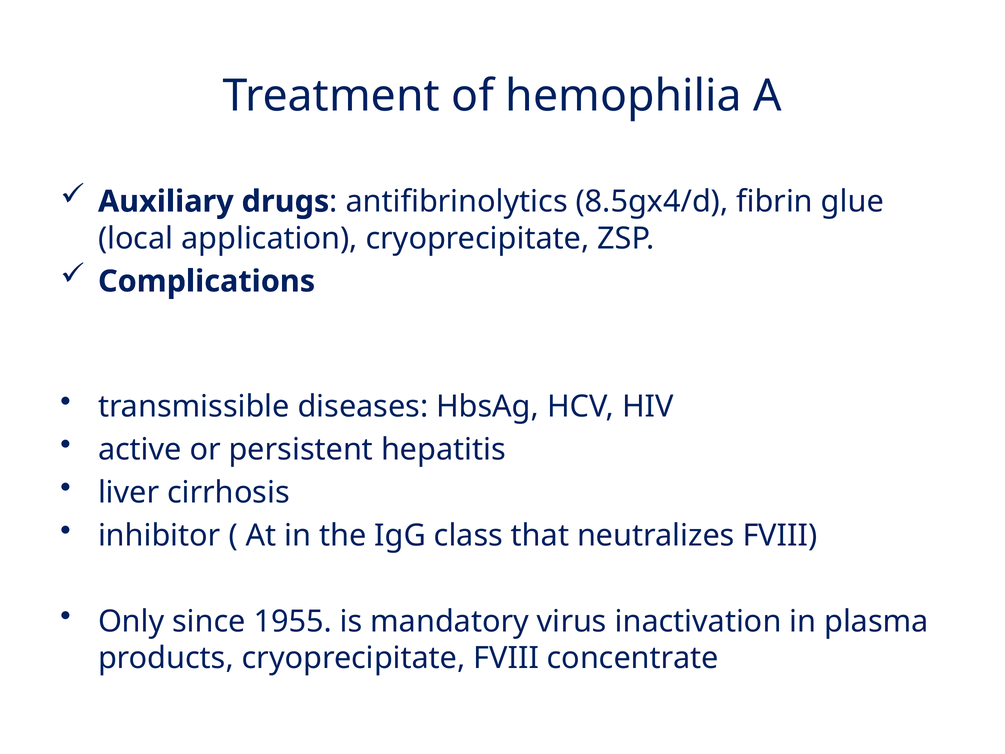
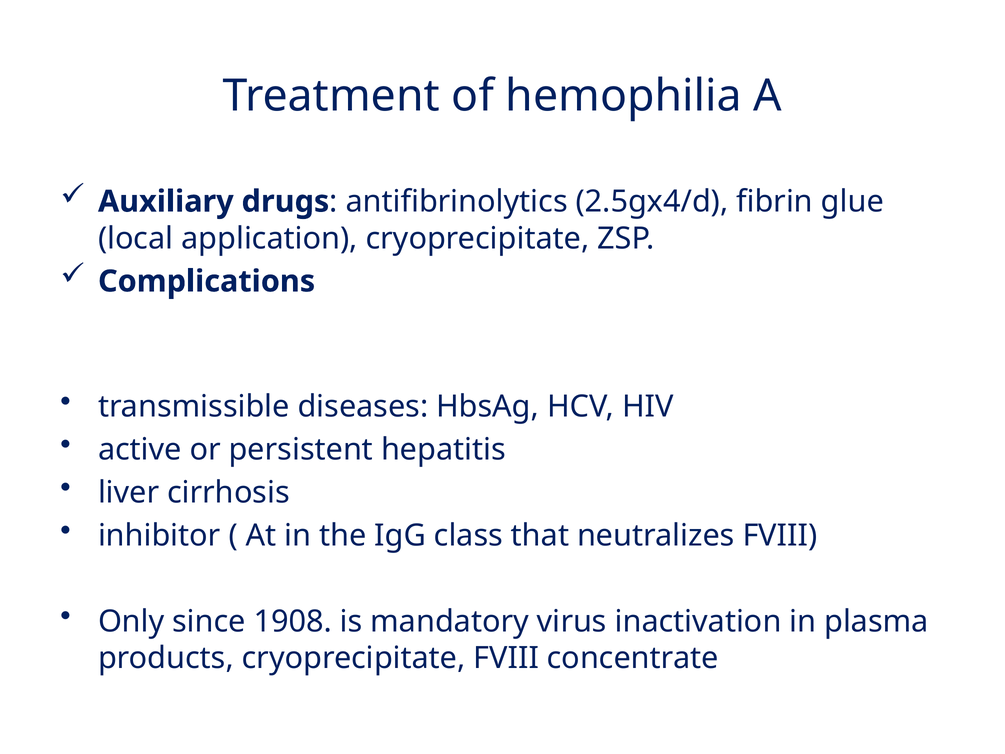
8.5gx4/d: 8.5gx4/d -> 2.5gx4/d
1955: 1955 -> 1908
